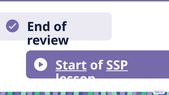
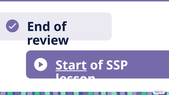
SSP underline: present -> none
